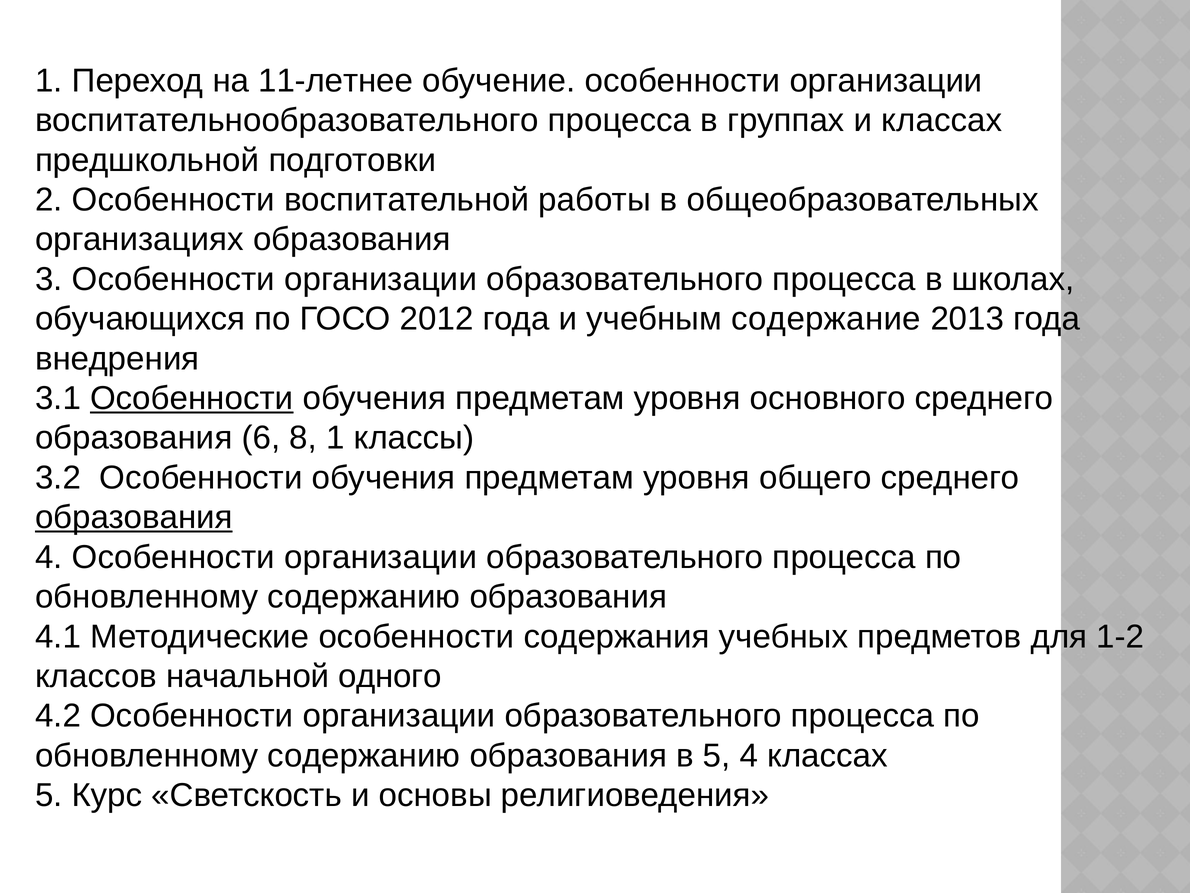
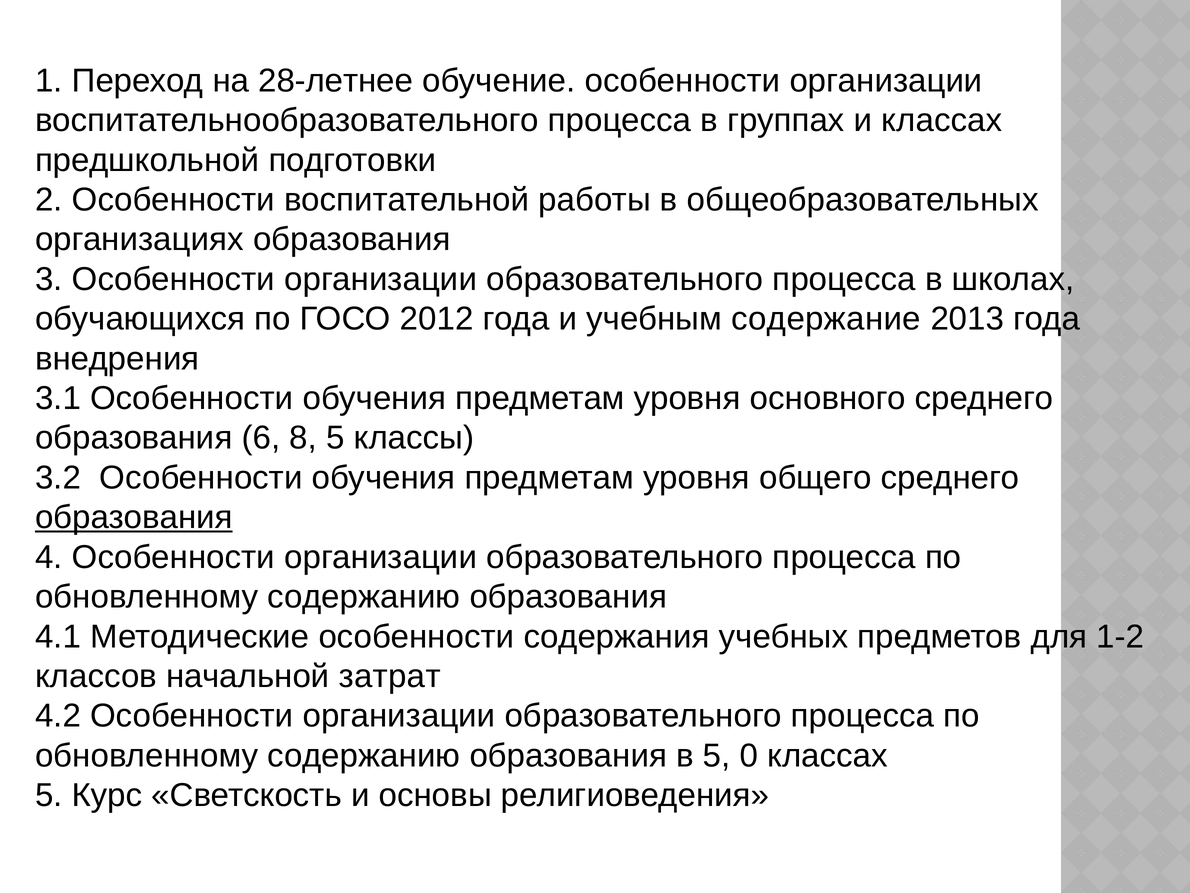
11-летнее: 11-летнее -> 28-летнее
Особенности at (192, 398) underline: present -> none
8 1: 1 -> 5
одного: одного -> затрат
5 4: 4 -> 0
